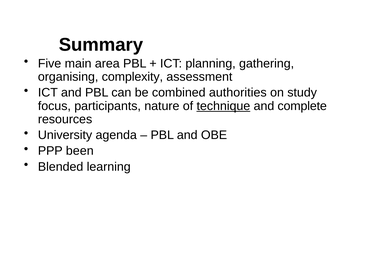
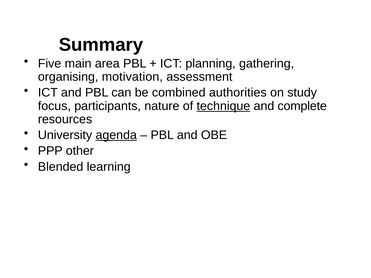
complexity: complexity -> motivation
agenda underline: none -> present
been: been -> other
